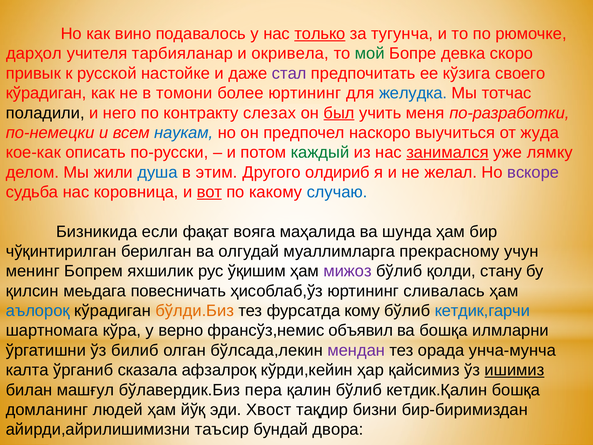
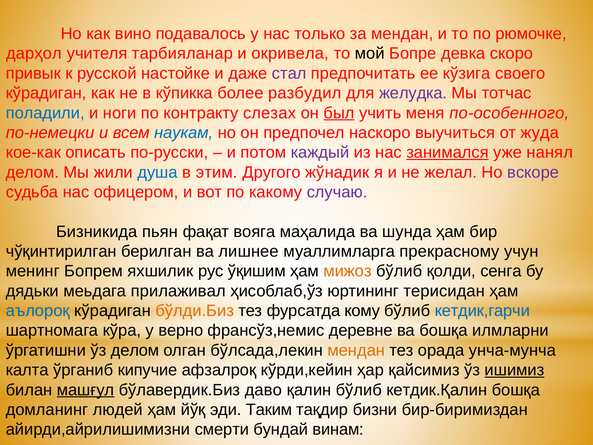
только underline: present -> none
за тугунча: тугунча -> мендан
мой colour: green -> black
томони: томони -> кўпикка
более юртининг: юртининг -> разбудил
желудка colour: blue -> purple
поладили colour: black -> blue
него: него -> ноги
по-разработки: по-разработки -> по-особенного
каждый colour: green -> purple
лямку: лямку -> нанял
олдириб: олдириб -> жўнадик
коровница: коровница -> офицером
вот underline: present -> none
случаю colour: blue -> purple
если: если -> пьян
олгудай: олгудай -> лишнее
мижоз colour: purple -> orange
стану: стану -> сенга
қилсин: қилсин -> дядьки
повесничать: повесничать -> прилаживал
сливалась: сливалась -> терисидан
объявил: объявил -> деревне
ўз билиб: билиб -> делом
мендан at (356, 350) colour: purple -> orange
сказала: сказала -> кипучие
машғул underline: none -> present
пера: пера -> даво
Хвост: Хвост -> Таким
таъсир: таъсир -> смерти
двора: двора -> винам
